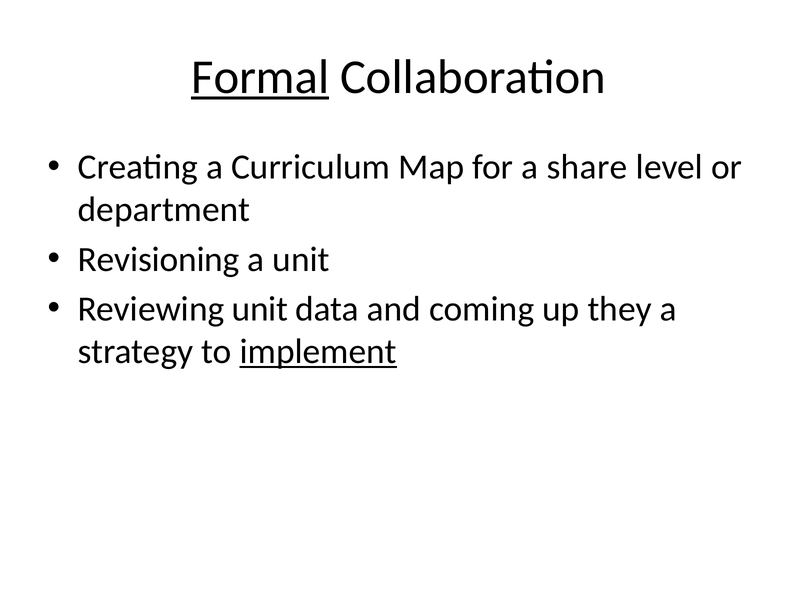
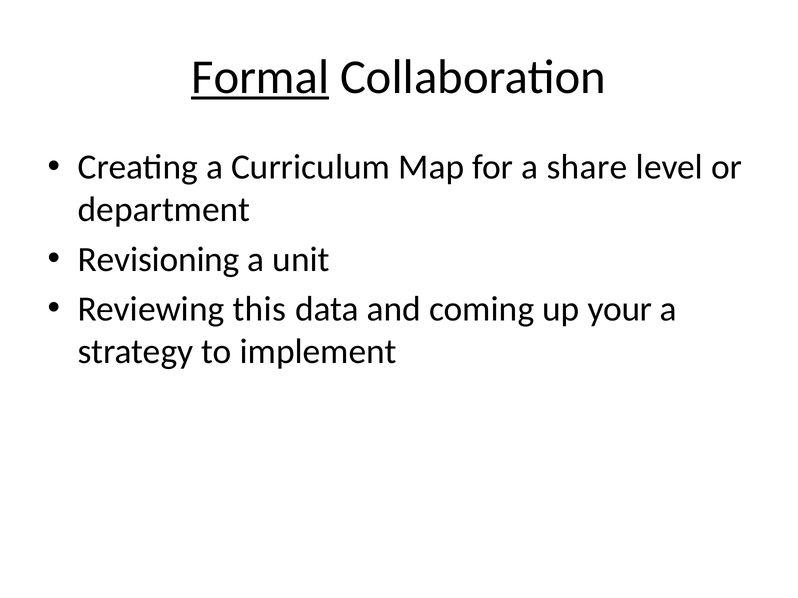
Reviewing unit: unit -> this
they: they -> your
implement underline: present -> none
